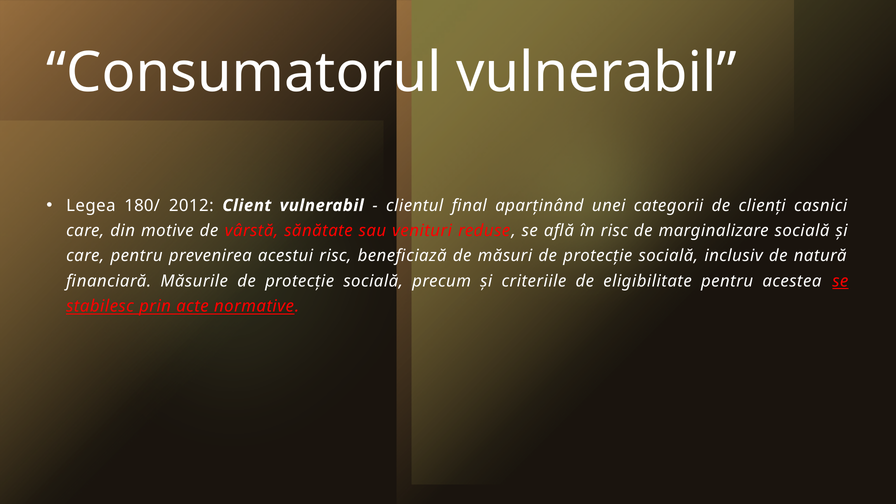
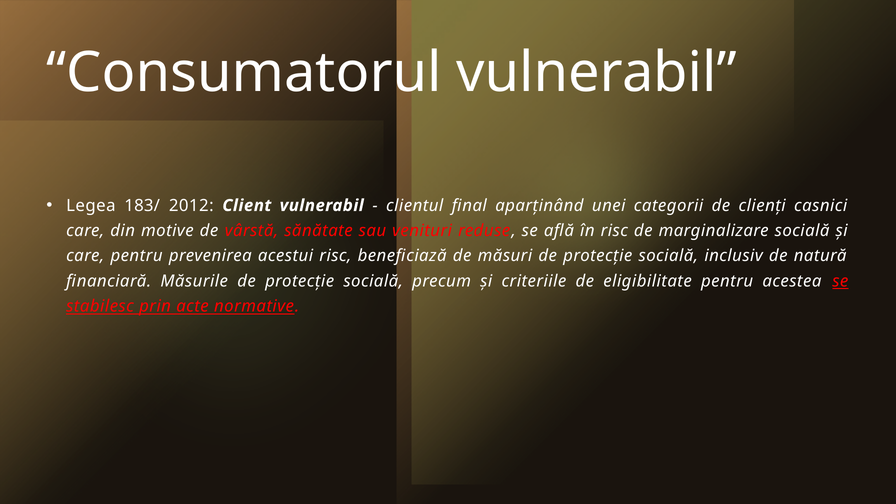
180/: 180/ -> 183/
